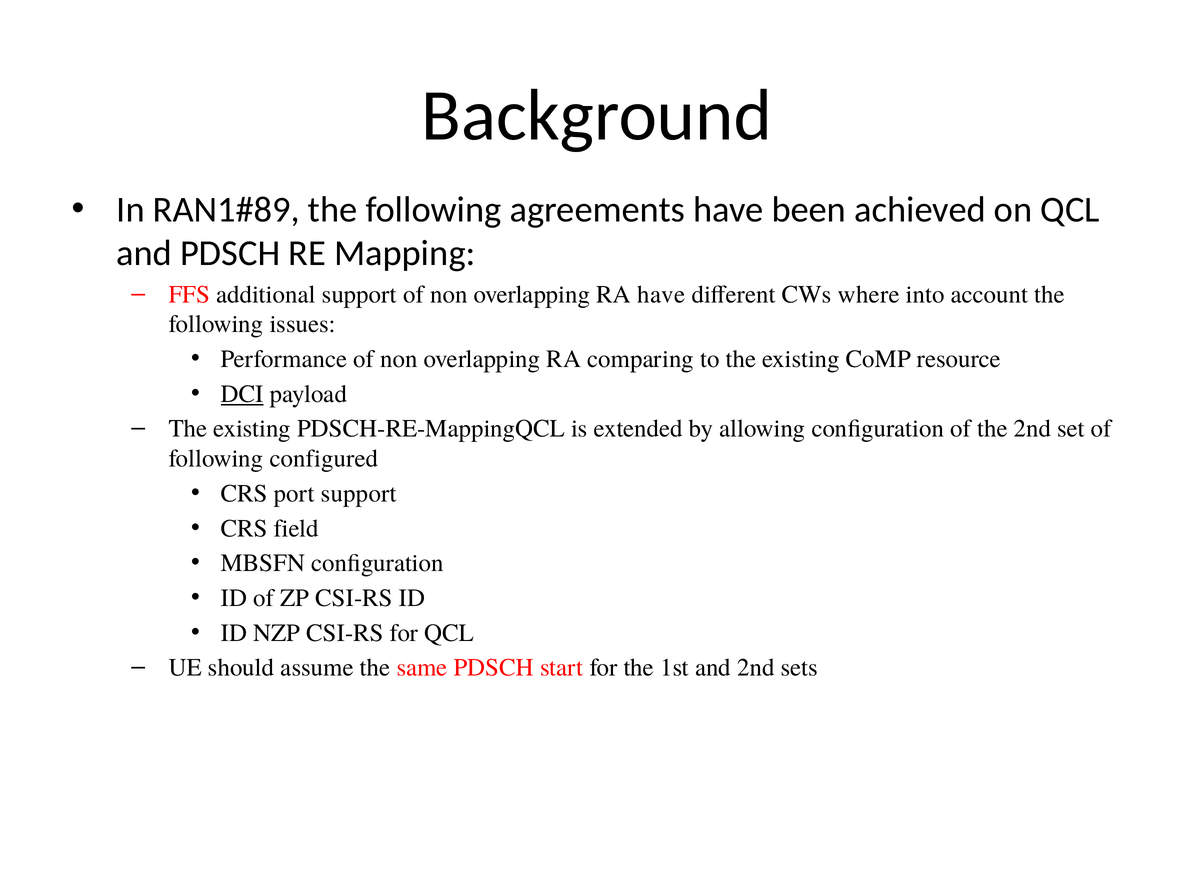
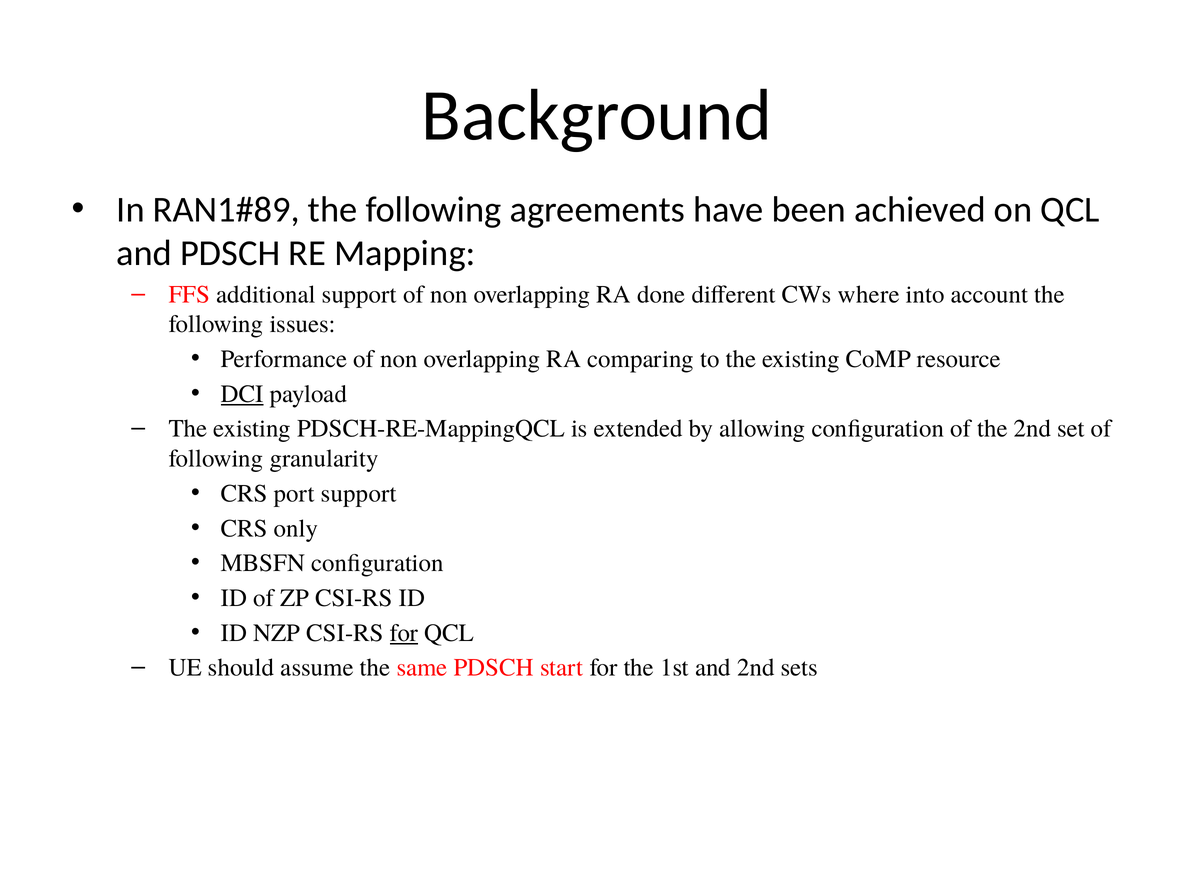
RA have: have -> done
configured: configured -> granularity
field: field -> only
for at (404, 633) underline: none -> present
